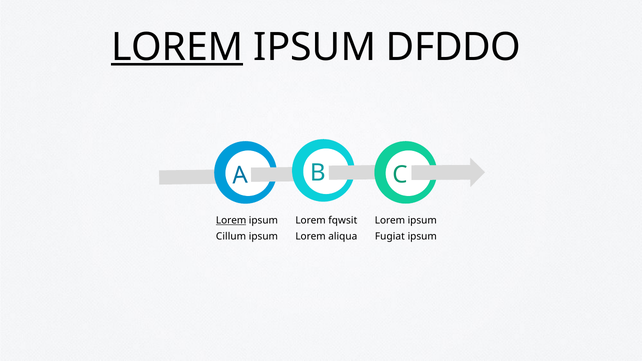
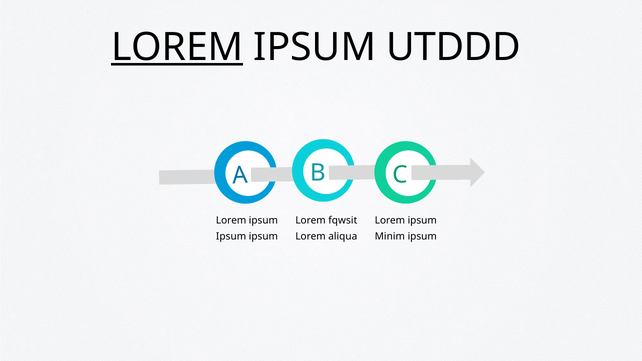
DFDDO: DFDDO -> UTDDD
Lorem at (231, 221) underline: present -> none
Cillum at (231, 236): Cillum -> Ipsum
Fugiat: Fugiat -> Minim
